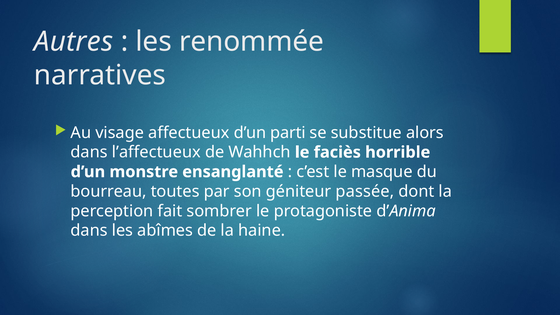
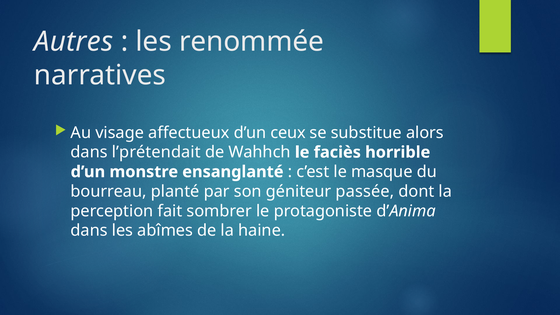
parti: parti -> ceux
l’affectueux: l’affectueux -> l’prétendait
toutes: toutes -> planté
